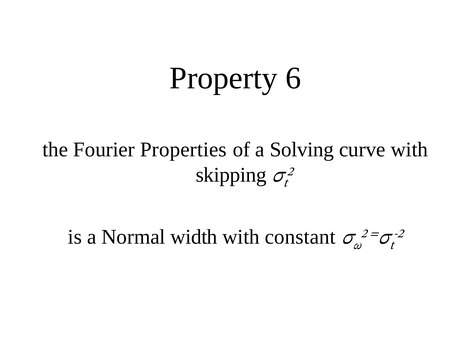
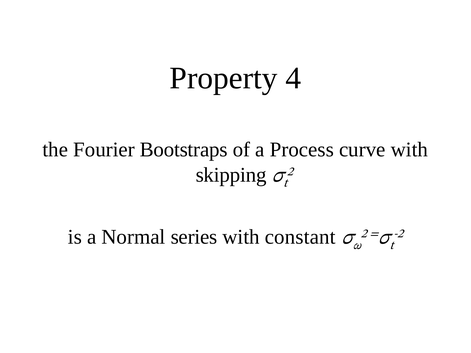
6: 6 -> 4
Properties: Properties -> Bootstraps
Solving: Solving -> Process
width: width -> series
